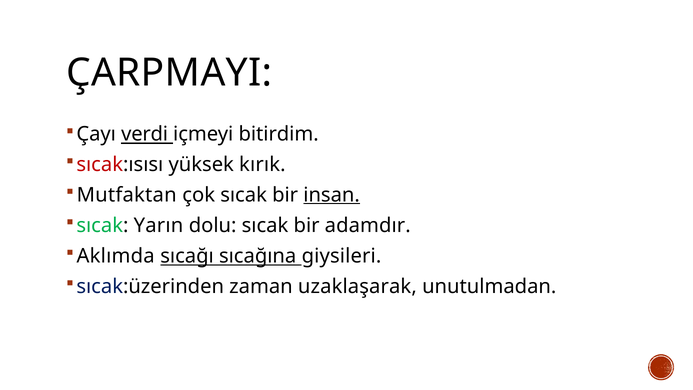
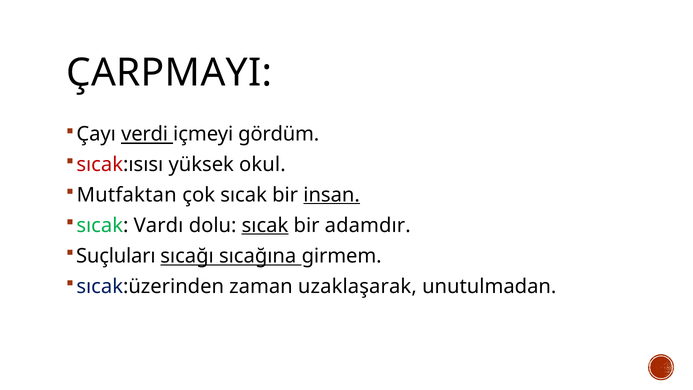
bitirdim: bitirdim -> gördüm
kırık: kırık -> okul
Yarın: Yarın -> Vardı
sıcak at (265, 225) underline: none -> present
Aklımda: Aklımda -> Suçluları
giysileri: giysileri -> girmem
